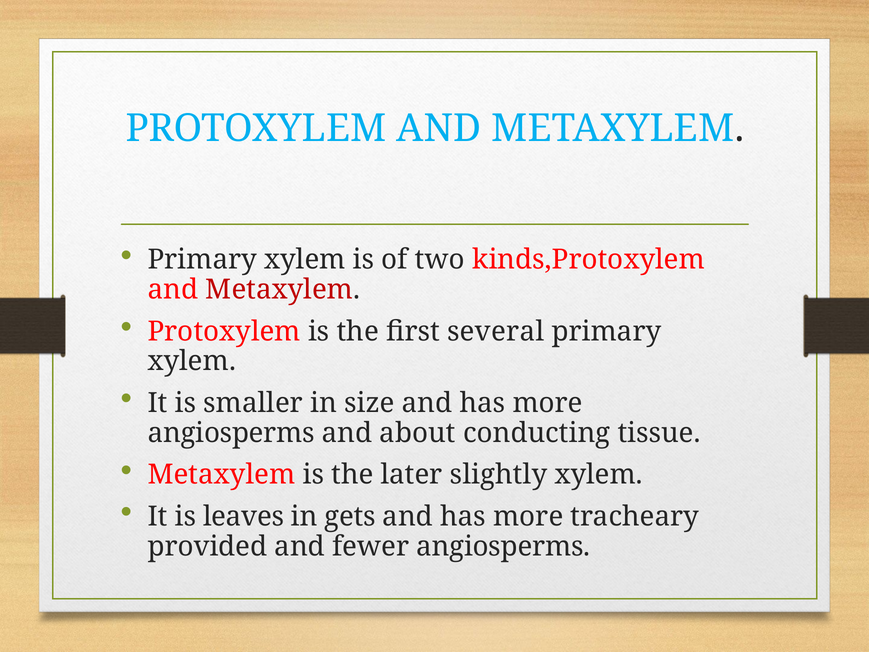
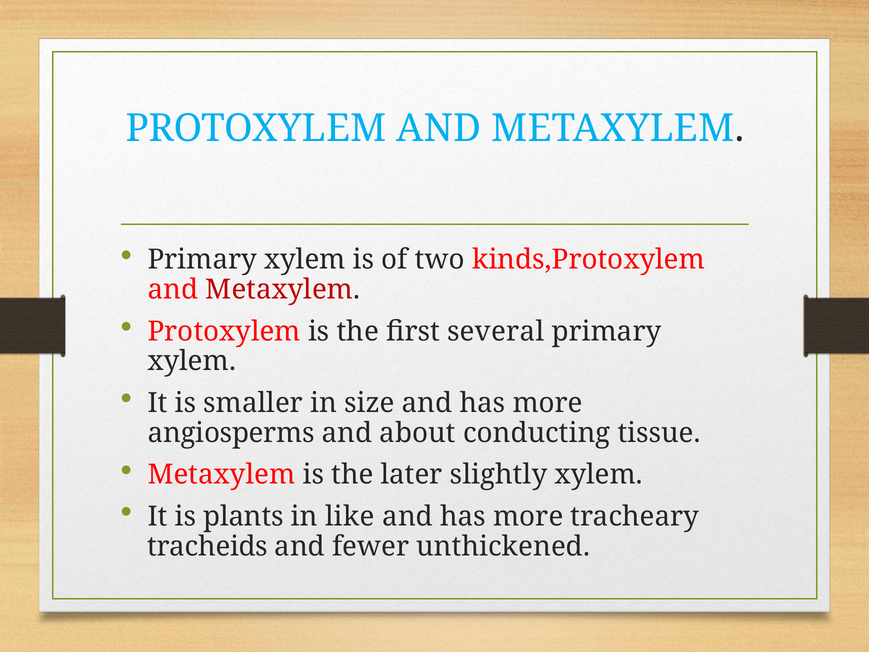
leaves: leaves -> plants
gets: gets -> like
provided: provided -> tracheids
fewer angiosperms: angiosperms -> unthickened
